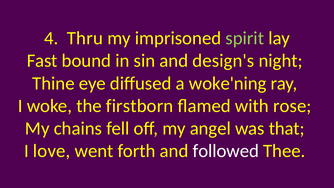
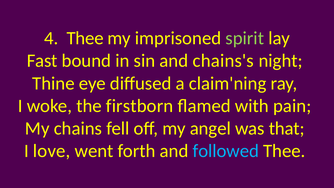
4 Thru: Thru -> Thee
design's: design's -> chains's
woke'ning: woke'ning -> claim'ning
rose: rose -> pain
followed colour: white -> light blue
